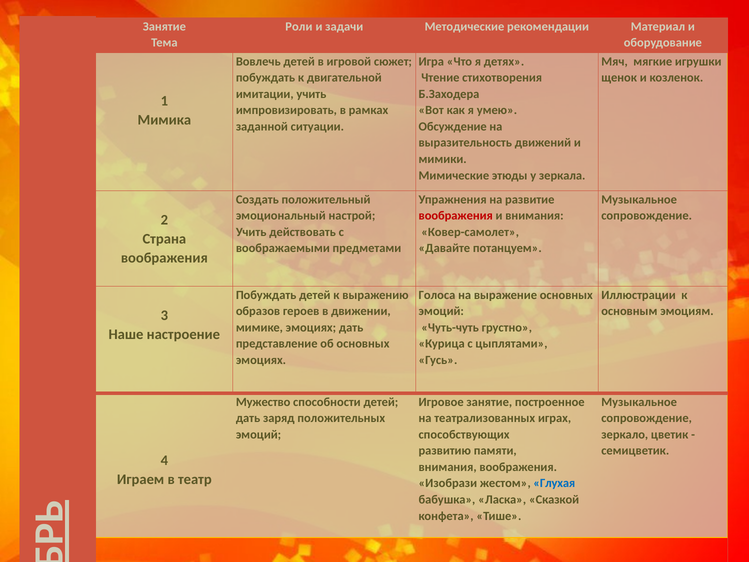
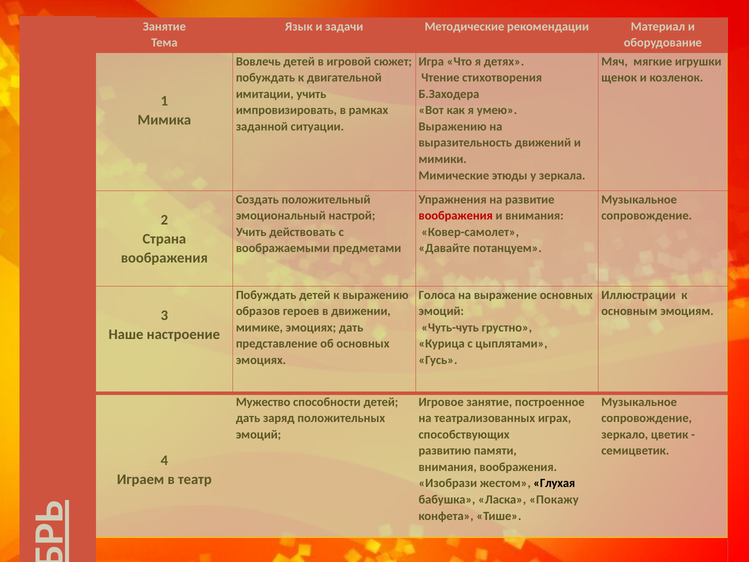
Роли: Роли -> Язык
Обсуждение at (453, 127): Обсуждение -> Выражению
Глухая colour: blue -> black
Сказкой: Сказкой -> Покажу
